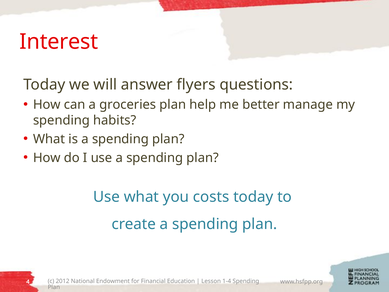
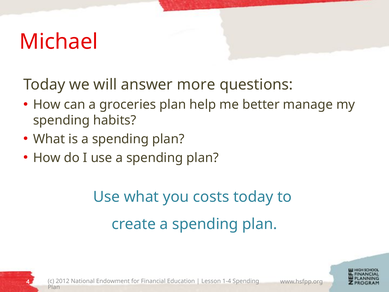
Interest: Interest -> Michael
flyers: flyers -> more
